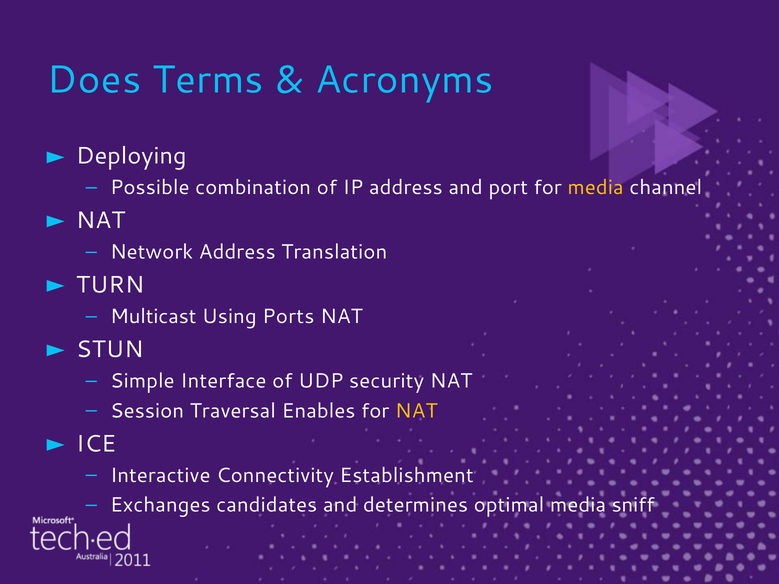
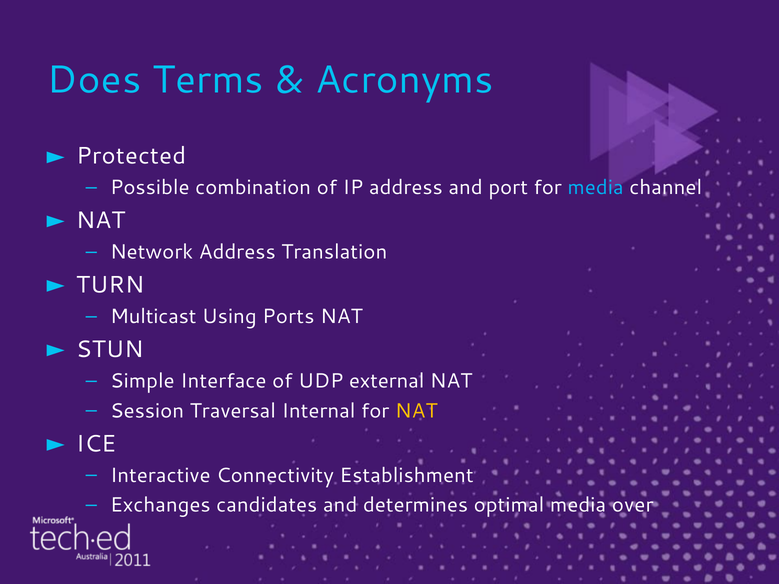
Deploying: Deploying -> Protected
media at (596, 188) colour: yellow -> light blue
security: security -> external
Enables: Enables -> Internal
sniff: sniff -> over
